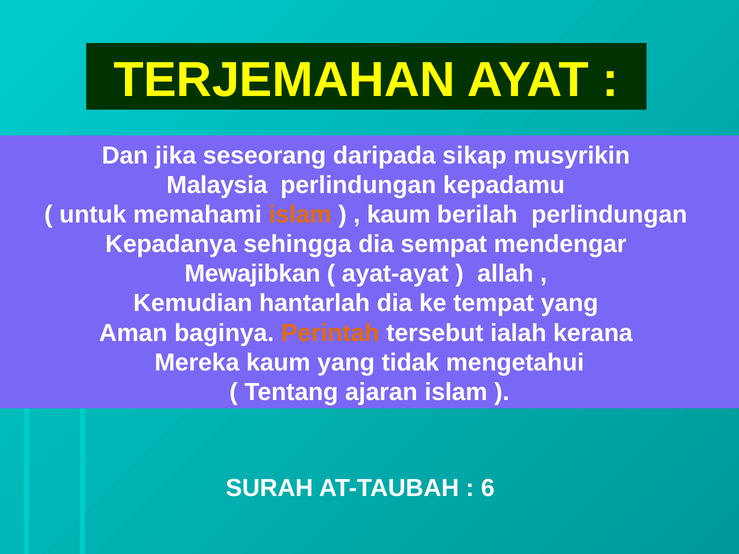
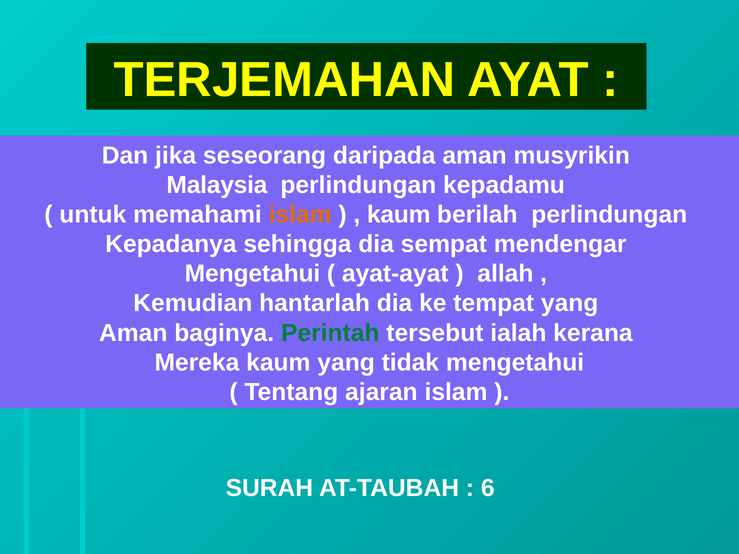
daripada sikap: sikap -> aman
Mewajibkan at (253, 274): Mewajibkan -> Mengetahui
Perintah colour: orange -> green
